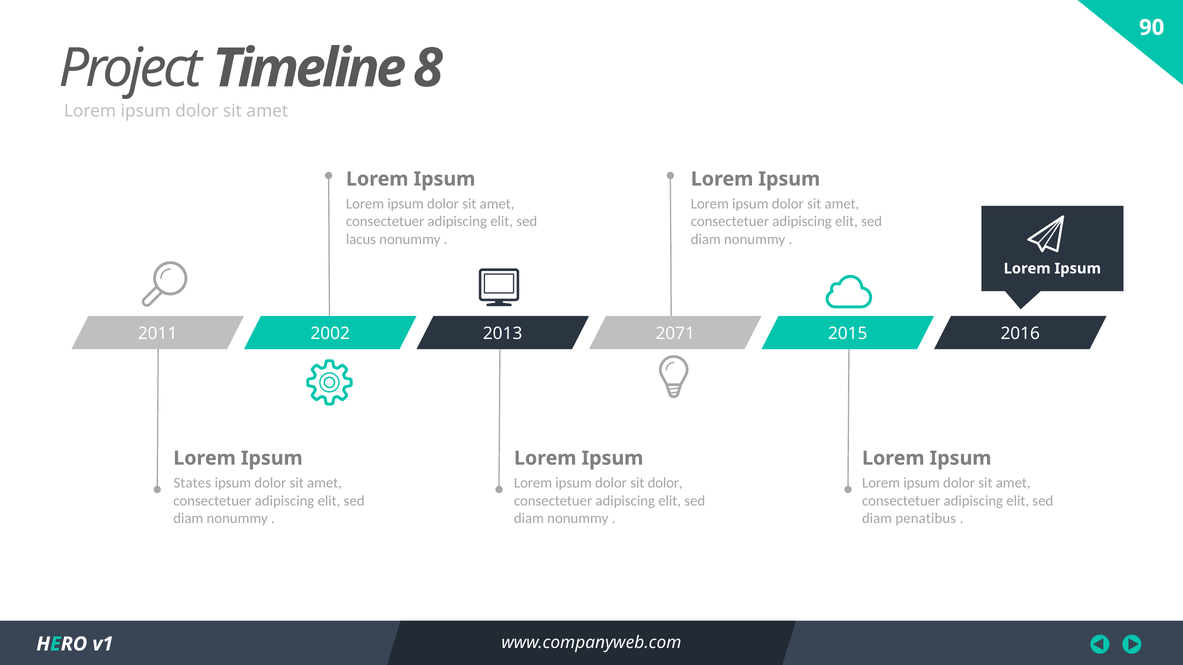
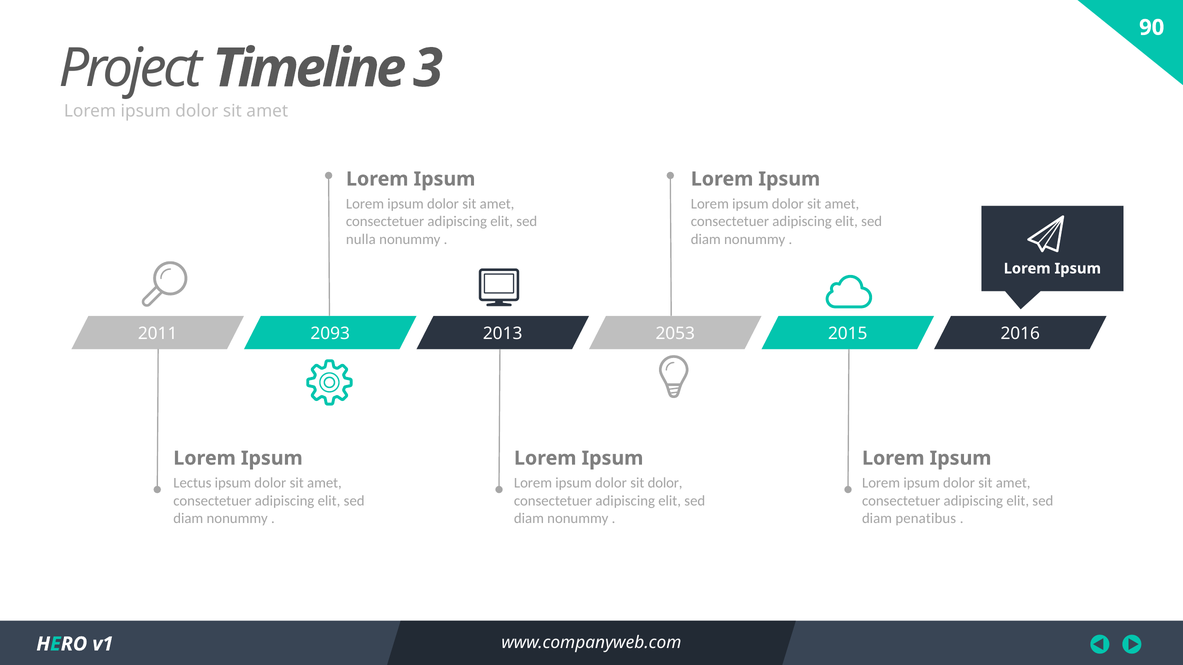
8: 8 -> 3
lacus: lacus -> nulla
2002: 2002 -> 2093
2071: 2071 -> 2053
States: States -> Lectus
